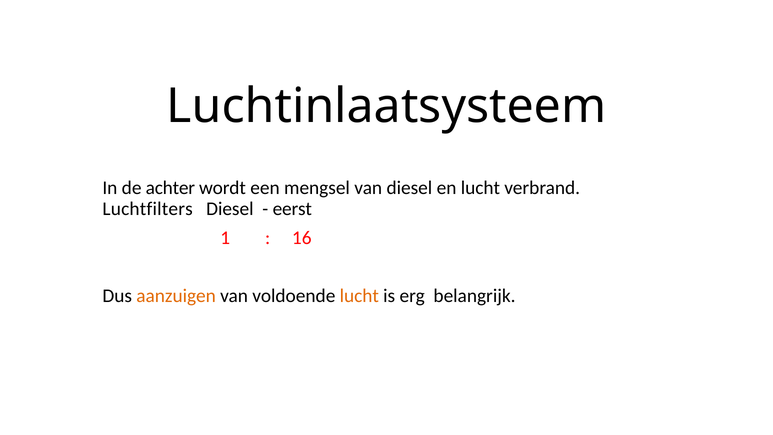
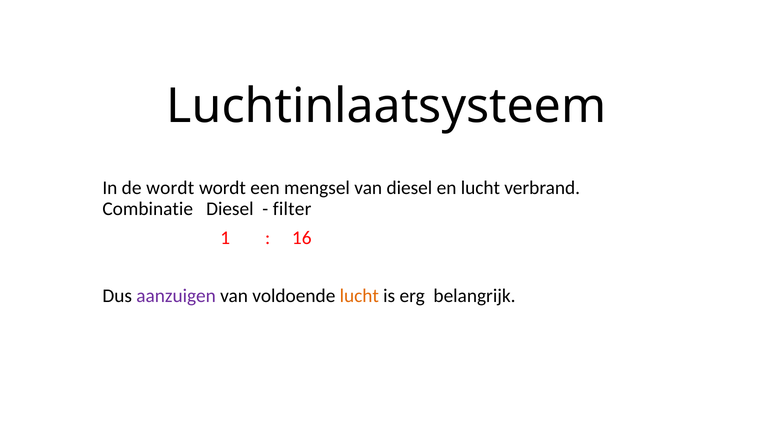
de achter: achter -> wordt
Luchtfilters: Luchtfilters -> Combinatie
eerst: eerst -> filter
aanzuigen colour: orange -> purple
